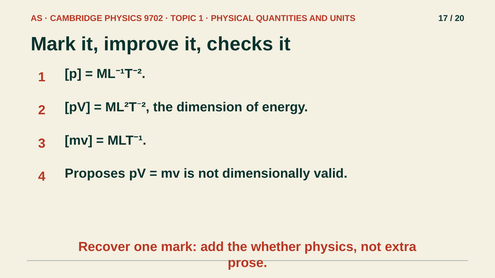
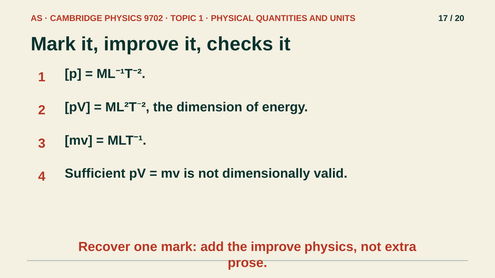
Proposes: Proposes -> Sufficient
the whether: whether -> improve
